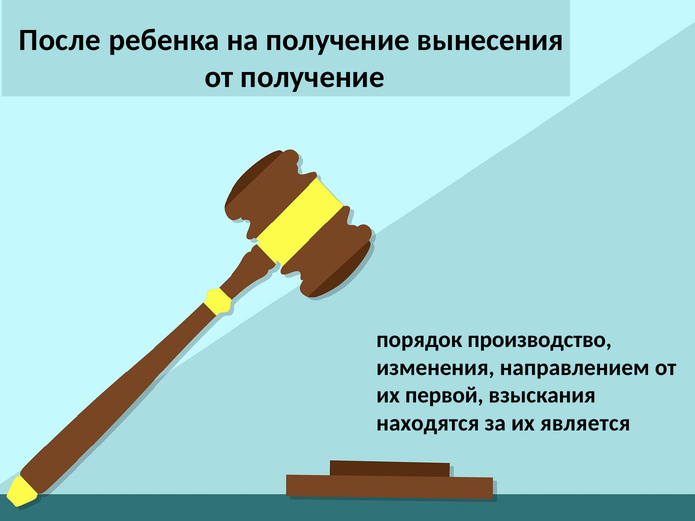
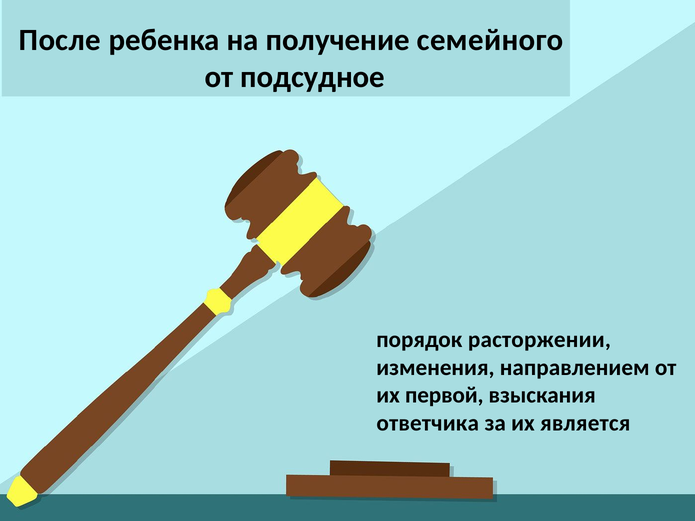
вынесения: вынесения -> семейного
от получение: получение -> подсудное
производство: производство -> расторжении
находятся: находятся -> ответчика
